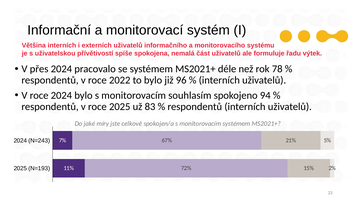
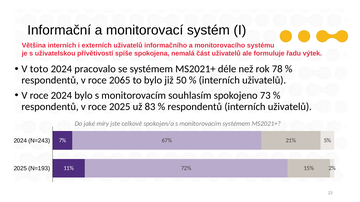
přes: přes -> toto
2022: 2022 -> 2065
96: 96 -> 50
94: 94 -> 73
